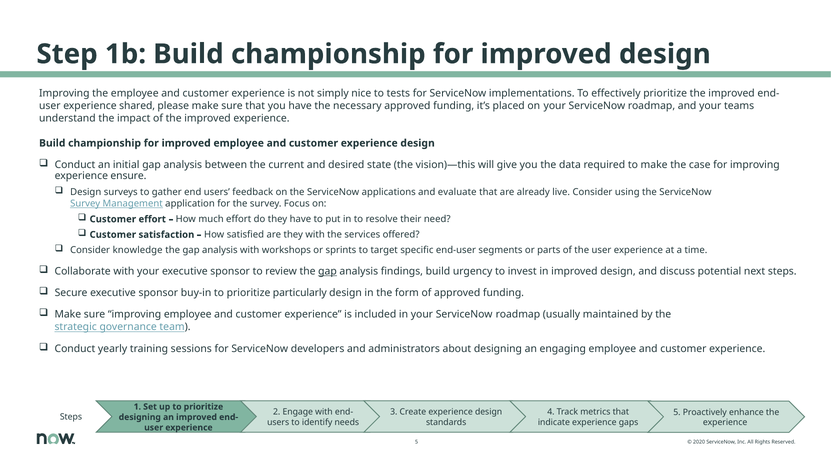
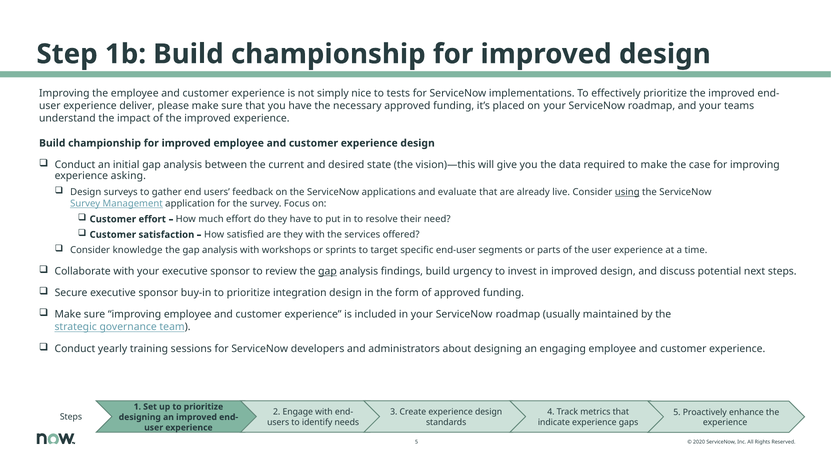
shared: shared -> deliver
ensure: ensure -> asking
using underline: none -> present
particularly: particularly -> integration
